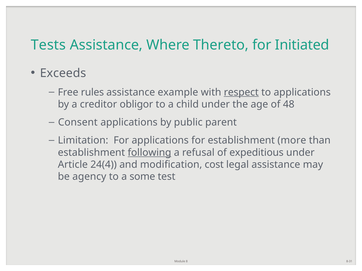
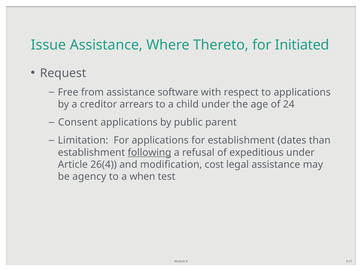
Tests: Tests -> Issue
Exceeds: Exceeds -> Request
rules: rules -> from
example: example -> software
respect underline: present -> none
obligor: obligor -> arrears
48: 48 -> 24
more: more -> dates
24(4: 24(4 -> 26(4
some: some -> when
